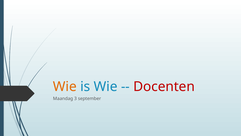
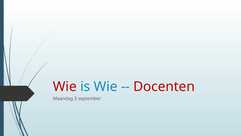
Wie at (65, 86) colour: orange -> red
